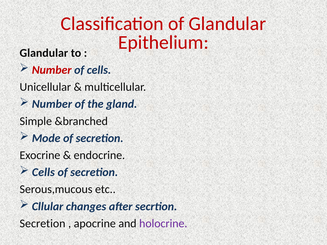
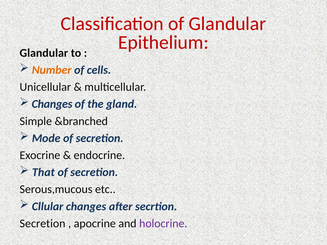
Number at (52, 70) colour: red -> orange
Number at (52, 104): Number -> Changes
Cells at (43, 172): Cells -> That
